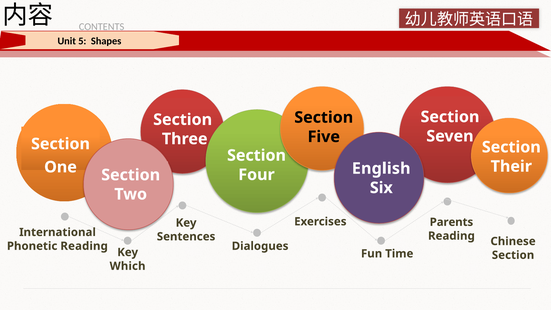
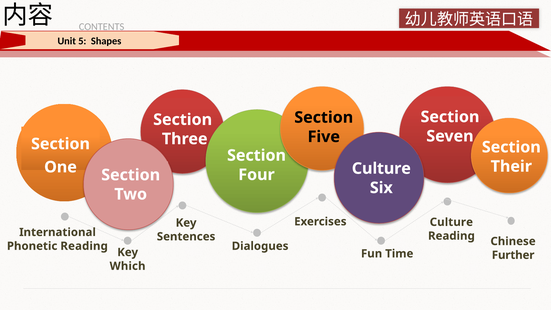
English at (381, 168): English -> Culture
Parents at (451, 222): Parents -> Culture
Section at (513, 255): Section -> Further
